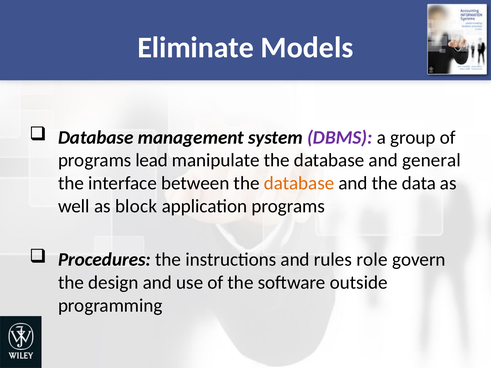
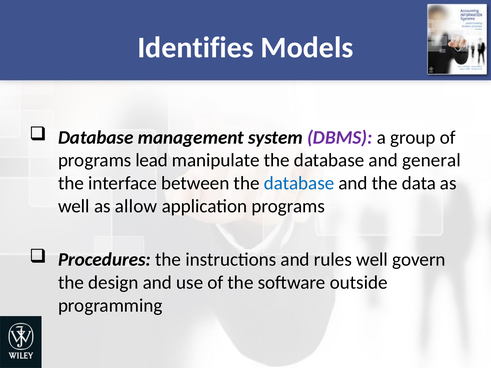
Eliminate: Eliminate -> Identifies
database at (299, 183) colour: orange -> blue
block: block -> allow
rules role: role -> well
